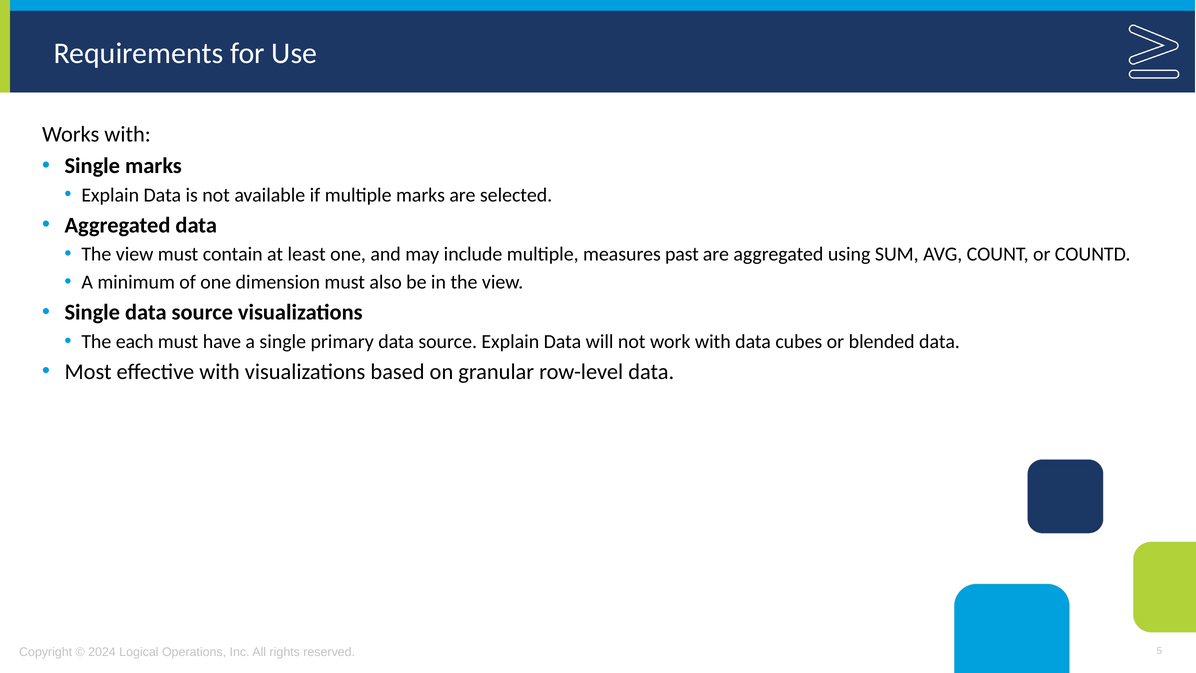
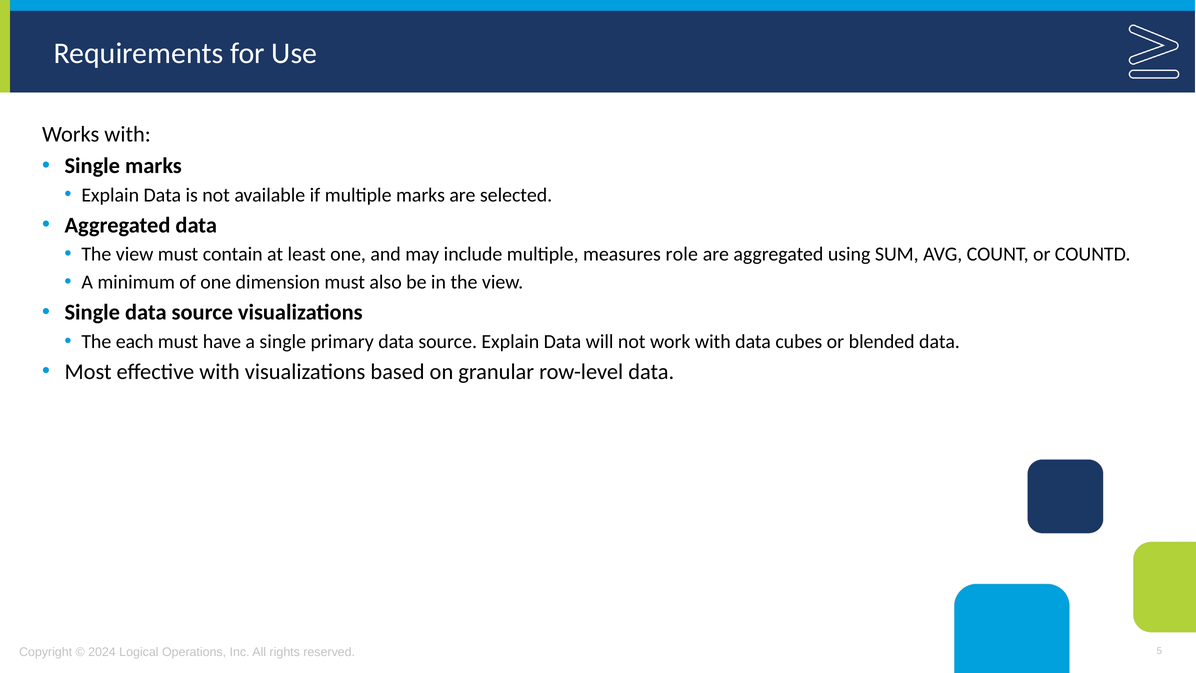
past: past -> role
